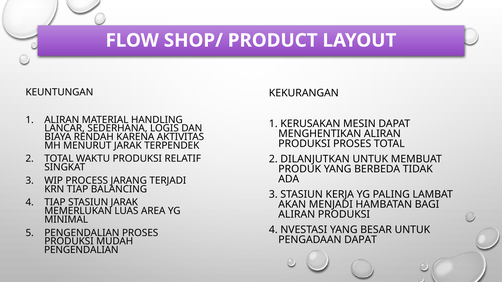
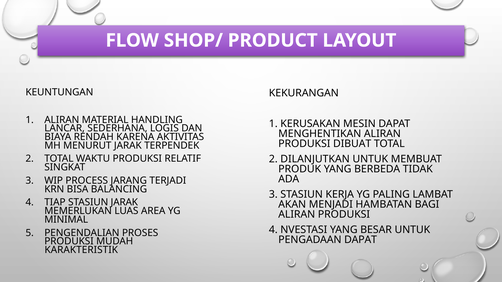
PRODUKSI PROSES: PROSES -> DIBUAT
KRN TIAP: TIAP -> BISA
PENGENDALIAN at (81, 250): PENGENDALIAN -> KARAKTERISTIK
